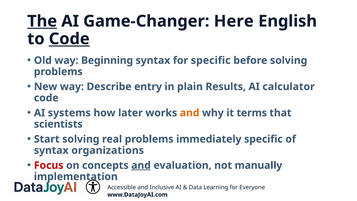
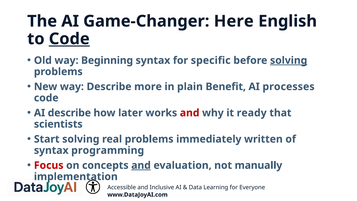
The underline: present -> none
solving at (289, 60) underline: none -> present
entry: entry -> more
Results: Results -> Benefit
calculator: calculator -> processes
AI systems: systems -> describe
and at (190, 113) colour: orange -> red
terms: terms -> ready
immediately specific: specific -> written
organizations: organizations -> programming
